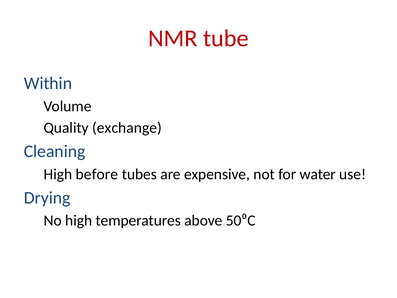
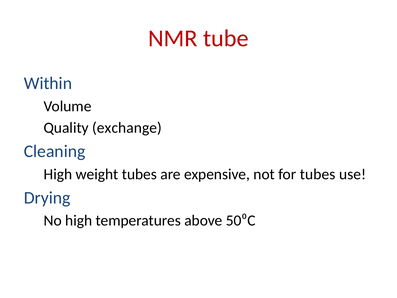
before: before -> weight
for water: water -> tubes
